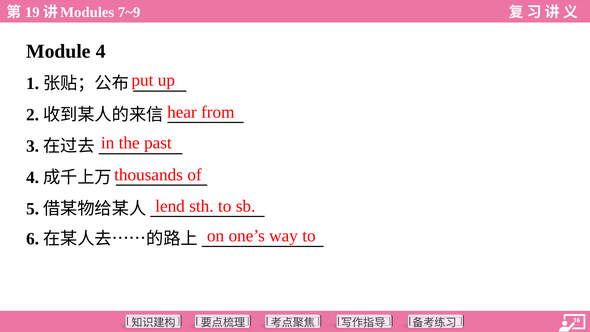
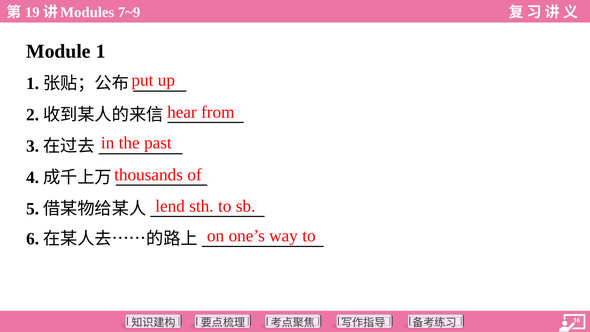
Module 4: 4 -> 1
